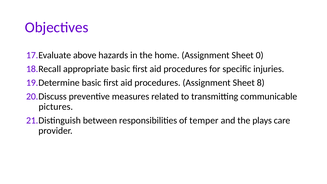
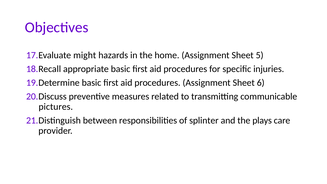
above: above -> might
0: 0 -> 5
8: 8 -> 6
temper: temper -> splinter
